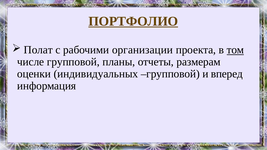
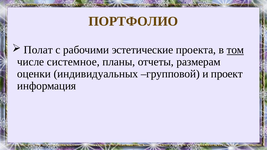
ПОРТФОЛИО underline: present -> none
организации: организации -> эстетические
числе групповой: групповой -> системное
вперед: вперед -> проект
